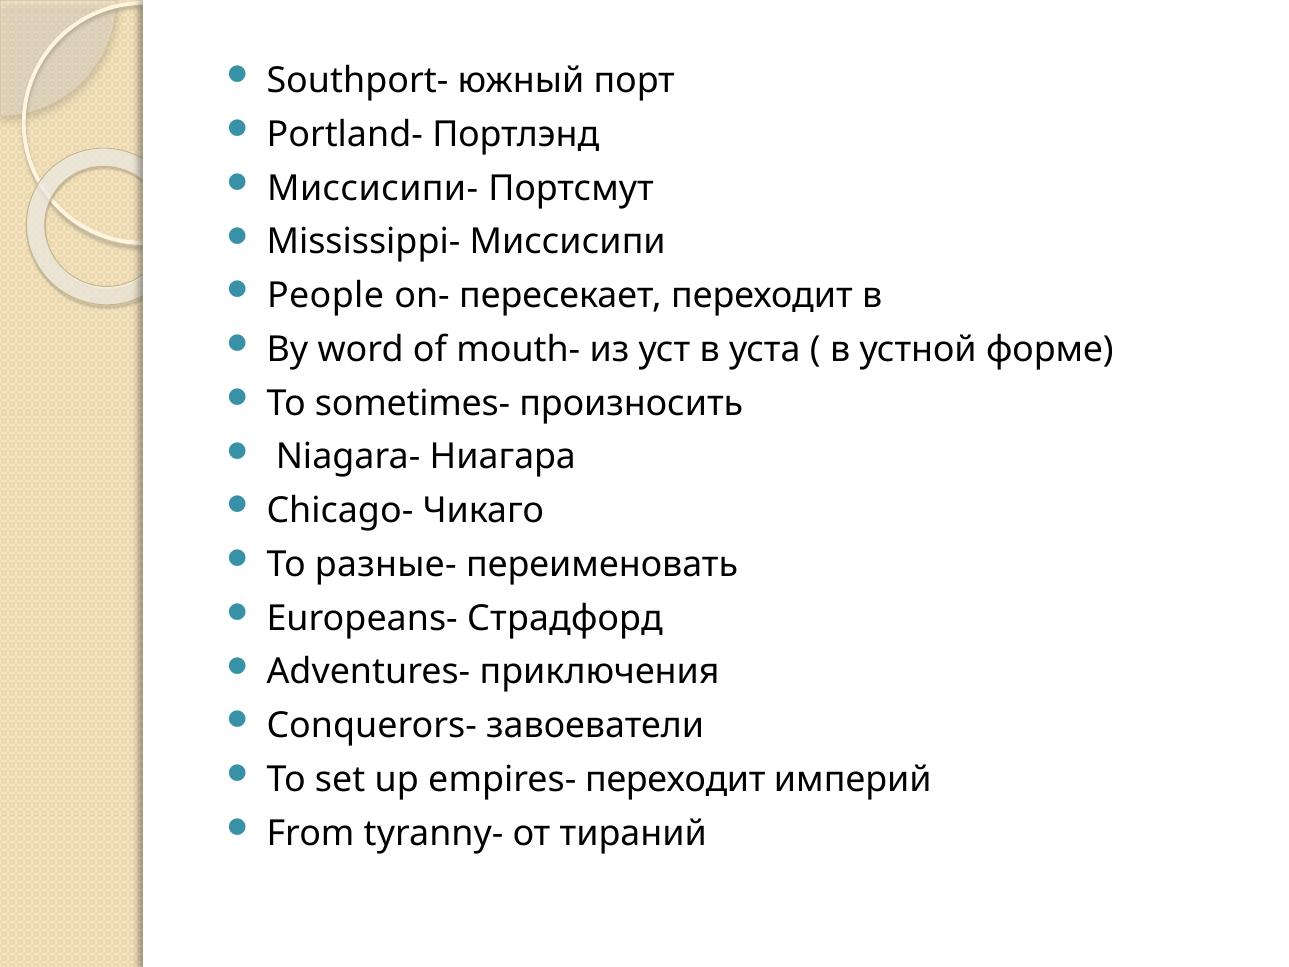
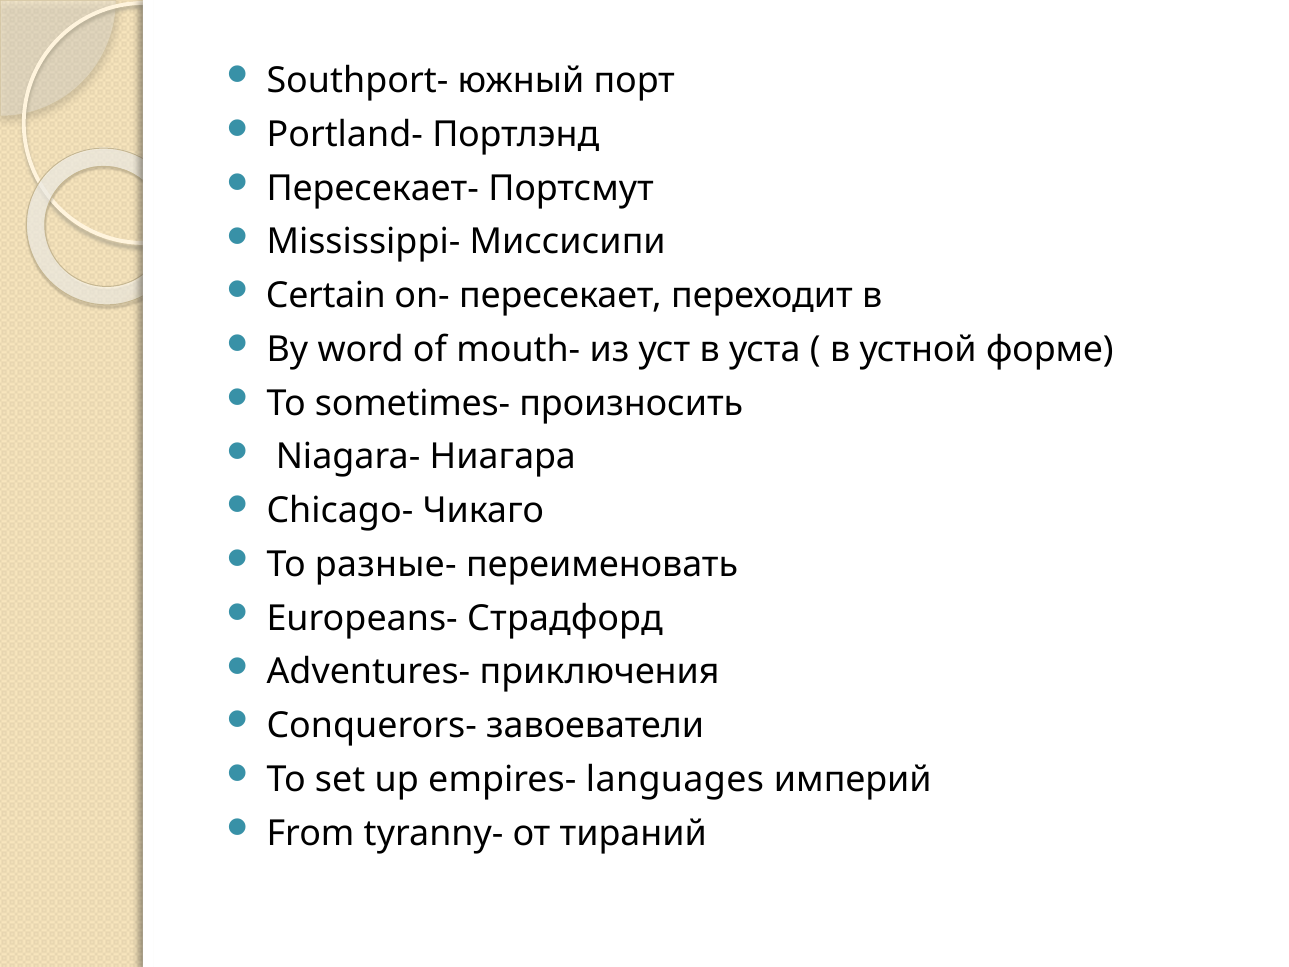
Миссисипи-: Миссисипи- -> Пересекает-
People: People -> Certain
empires- переходит: переходит -> languages
